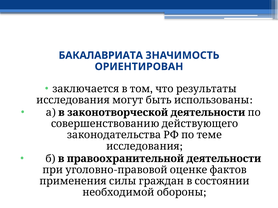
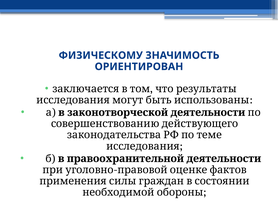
БАКАЛАВРИАТА: БАКАЛАВРИАТА -> ФИЗИЧЕСКОМУ
